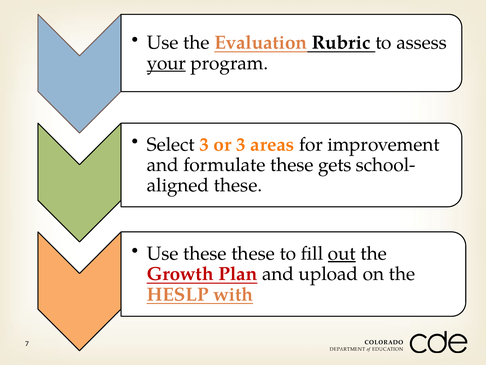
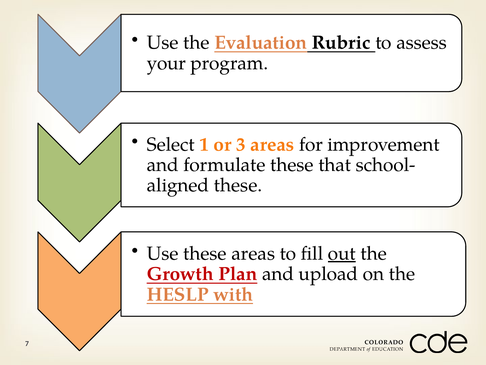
your underline: present -> none
Select 3: 3 -> 1
gets: gets -> that
these these: these -> areas
